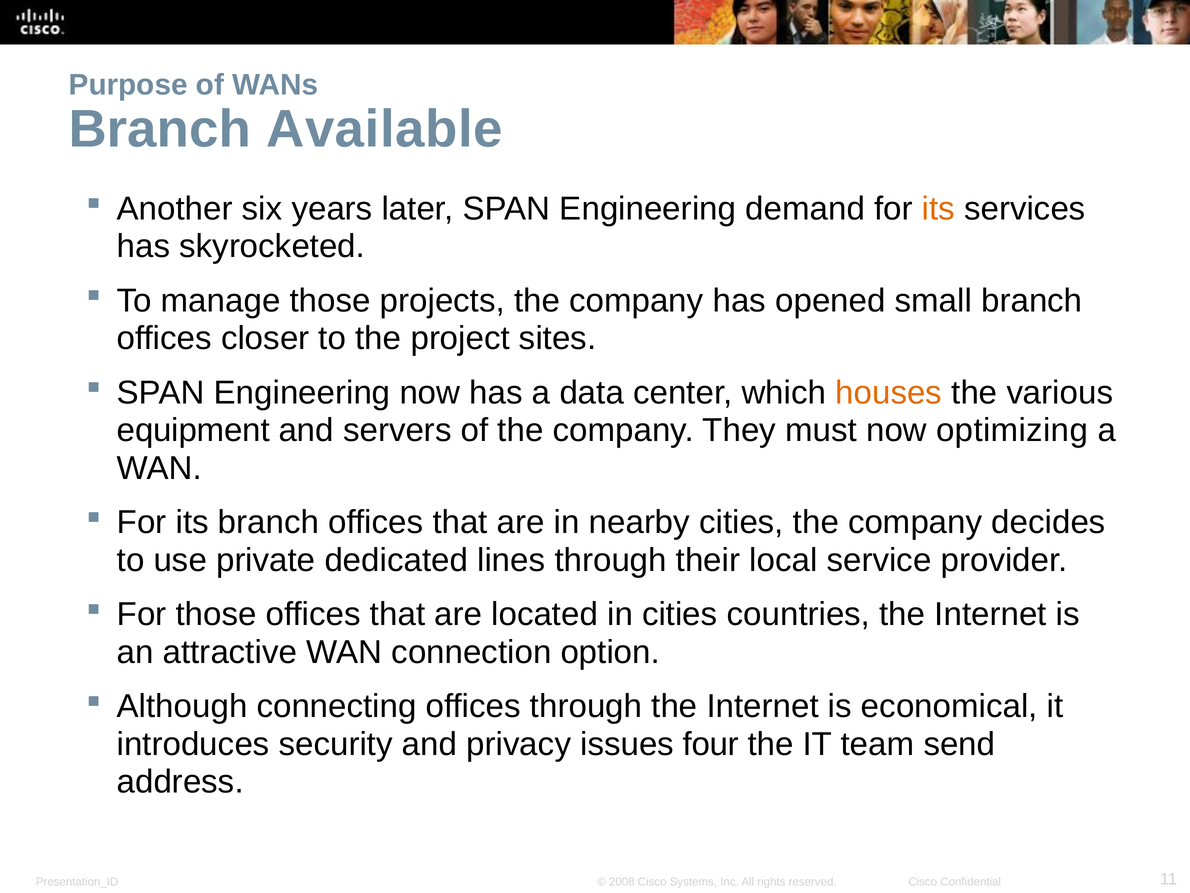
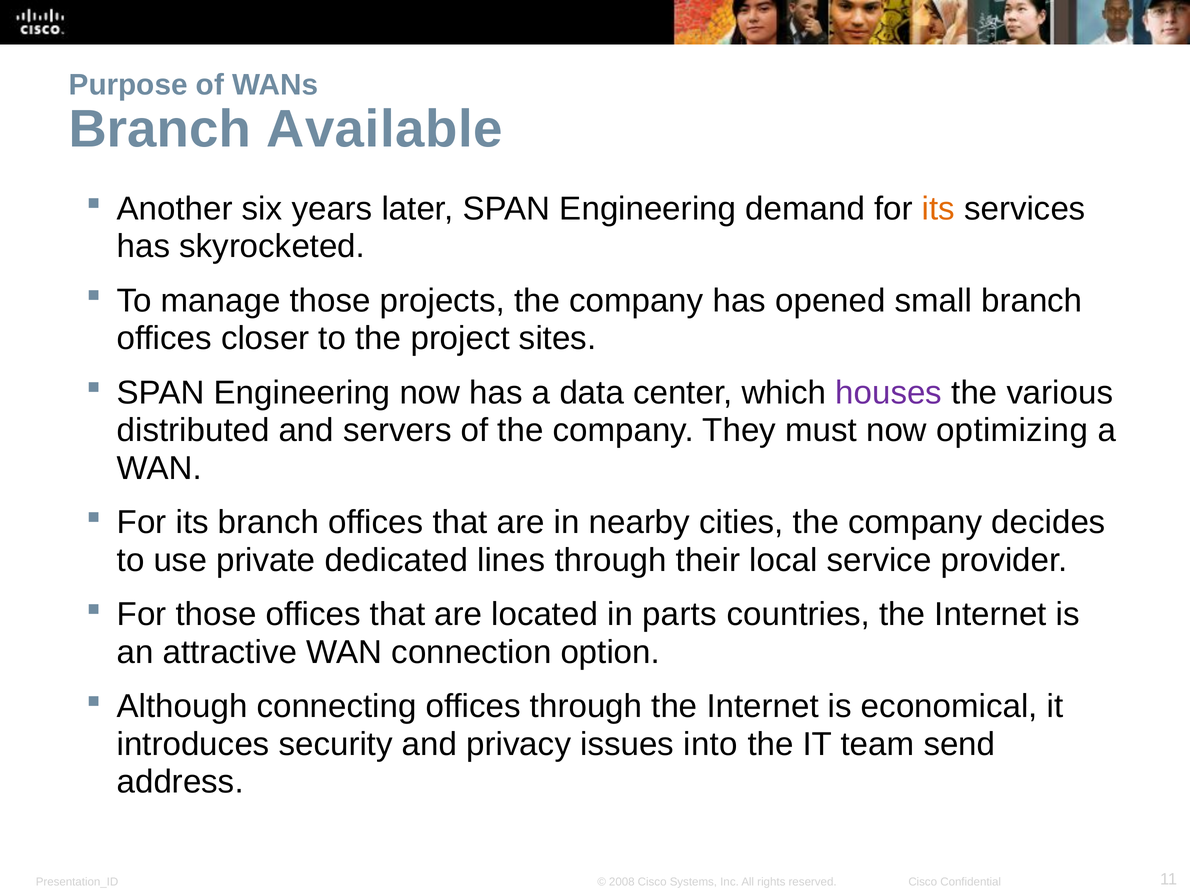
houses colour: orange -> purple
equipment: equipment -> distributed
in cities: cities -> parts
four: four -> into
